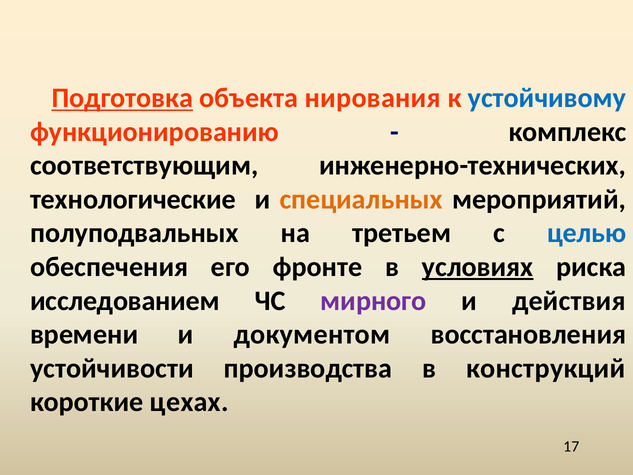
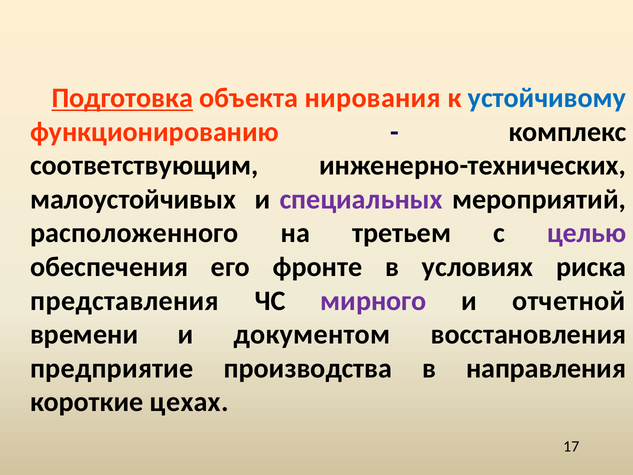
технологические: технологические -> малоустойчивых
специальных colour: orange -> purple
полуподвальных: полуподвальных -> расположенного
целью colour: blue -> purple
условиях underline: present -> none
исследованием: исследованием -> представления
действия: действия -> отчетной
устойчивости: устойчивости -> предприятие
конструкций: конструкций -> направления
